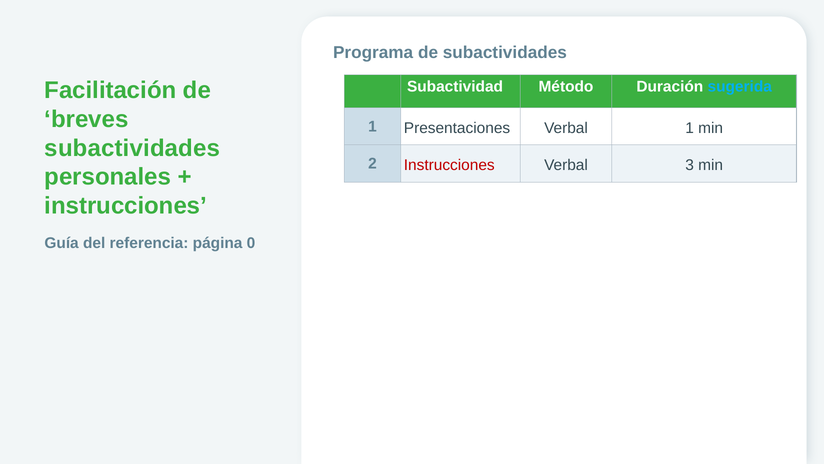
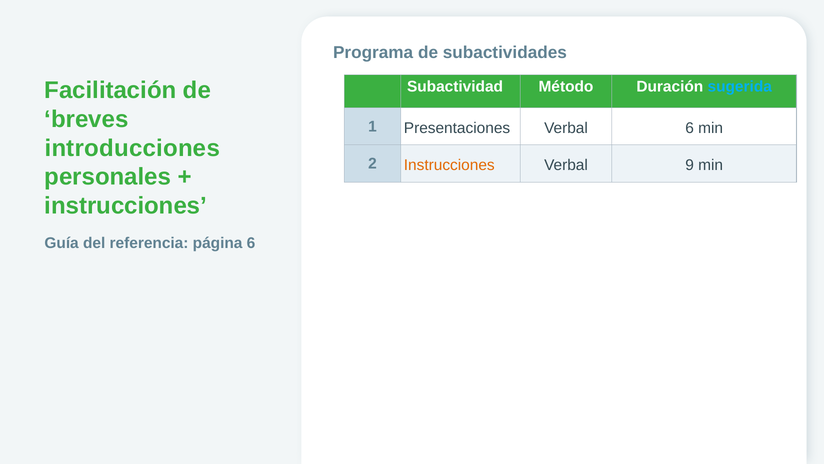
Verbal 1: 1 -> 6
subactividades at (132, 148): subactividades -> introducciones
Instrucciones at (449, 165) colour: red -> orange
3: 3 -> 9
página 0: 0 -> 6
